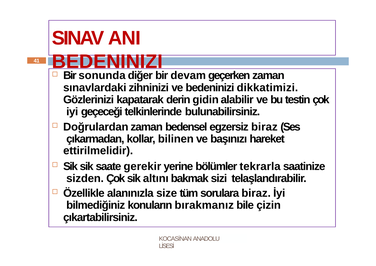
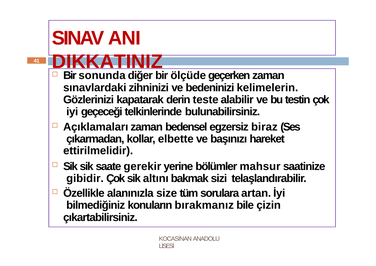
BEDENINIZI at (107, 62): BEDENINIZI -> DIKKATINIZ
devam: devam -> ölçüde
dikkatimizi: dikkatimizi -> kelimelerin
gidin: gidin -> teste
Doğrulardan: Doğrulardan -> Açıklamaları
bilinen: bilinen -> elbette
tekrarla: tekrarla -> mahsur
sizden: sizden -> gibidir
sorulara biraz: biraz -> artan
